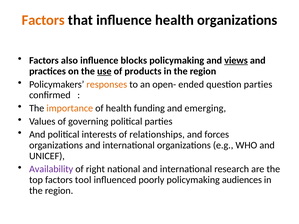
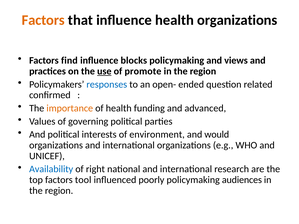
also: also -> find
views underline: present -> none
products: products -> promote
responses colour: orange -> blue
question parties: parties -> related
emerging: emerging -> advanced
relationships: relationships -> environment
forces: forces -> would
Availability colour: purple -> blue
